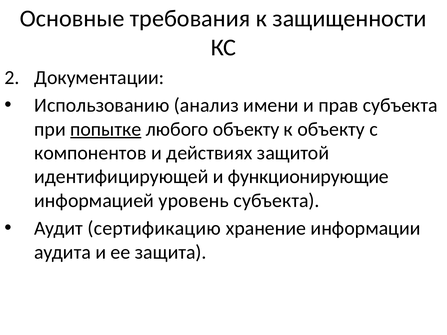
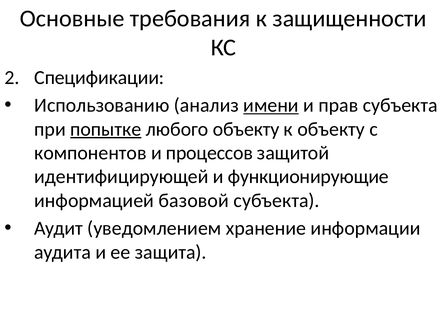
Документации: Документации -> Спецификации
имени underline: none -> present
действиях: действиях -> процессов
уровень: уровень -> базовой
сертификацию: сертификацию -> уведомлением
